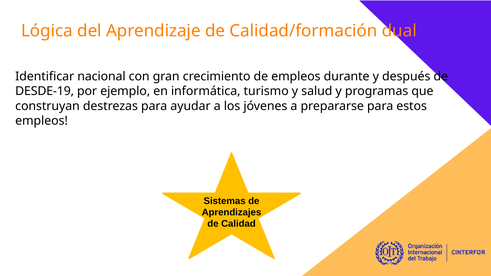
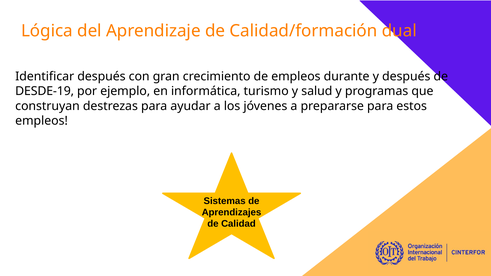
Identificar nacional: nacional -> después
